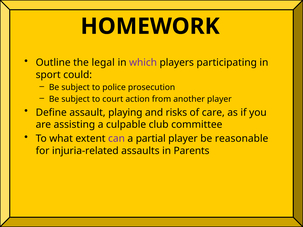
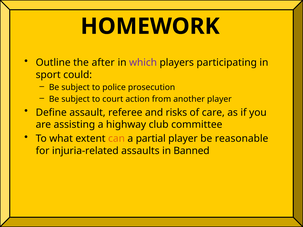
legal: legal -> after
playing: playing -> referee
culpable: culpable -> highway
can colour: purple -> orange
Parents: Parents -> Banned
